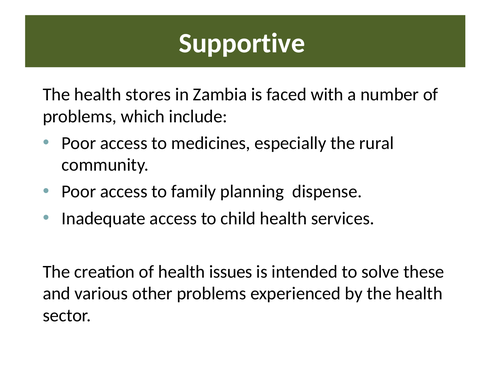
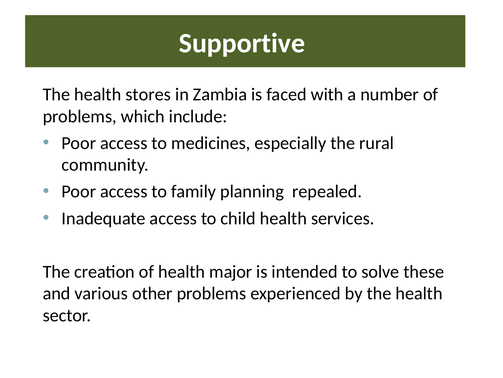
dispense: dispense -> repealed
issues: issues -> major
